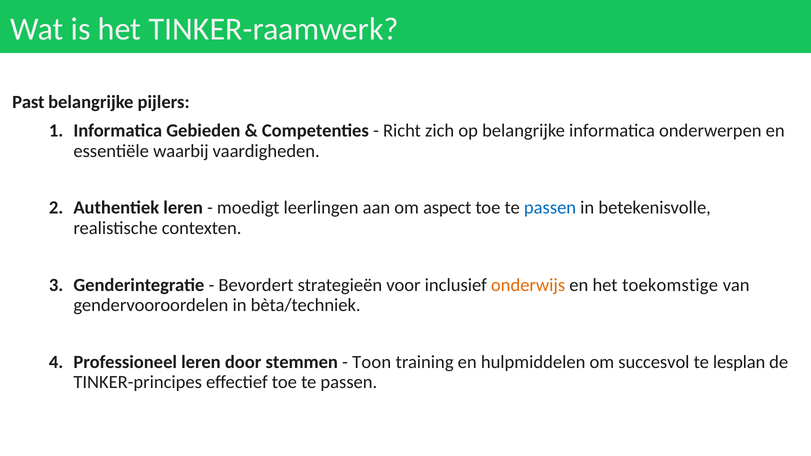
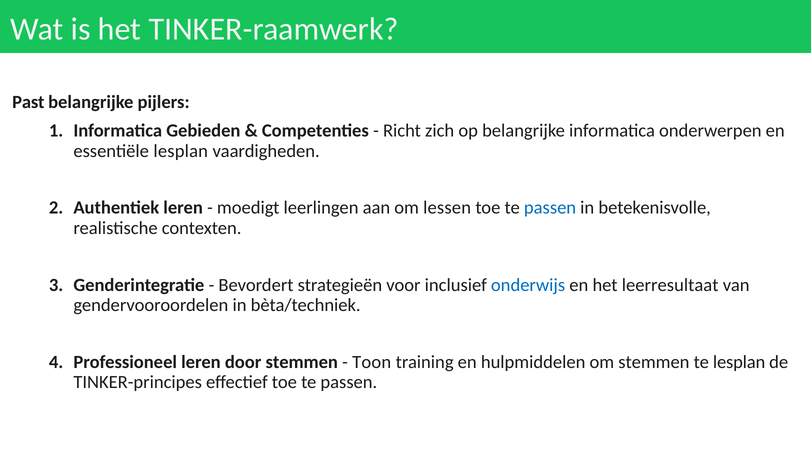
essentiële waarbij: waarbij -> lesplan
aspect: aspect -> lessen
onderwijs colour: orange -> blue
toekomstige: toekomstige -> leerresultaat
om succesvol: succesvol -> stemmen
